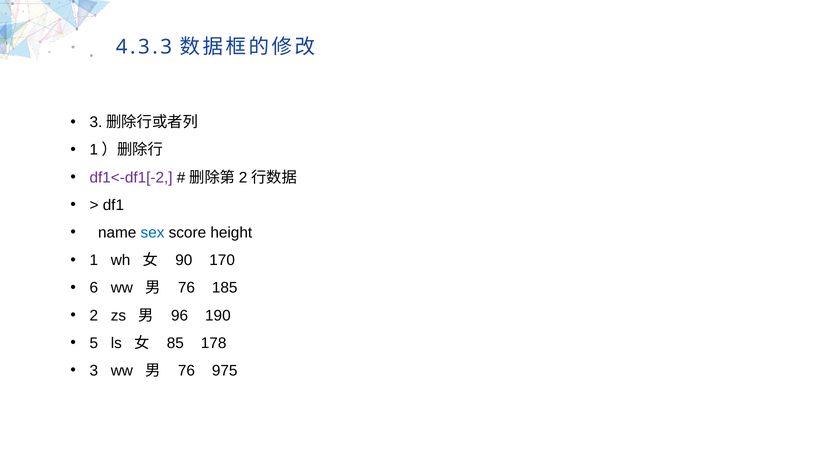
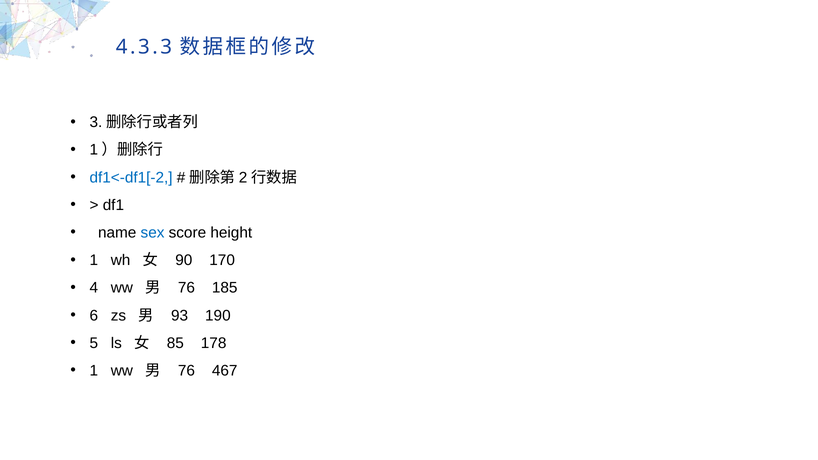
df1<-df1[-2 colour: purple -> blue
6: 6 -> 4
2: 2 -> 6
96: 96 -> 93
3 at (94, 371): 3 -> 1
975: 975 -> 467
